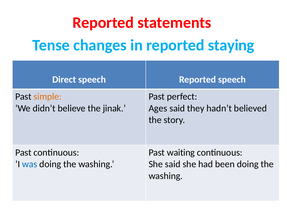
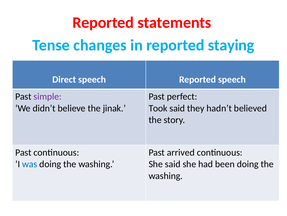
simple colour: orange -> purple
Ages: Ages -> Took
waiting: waiting -> arrived
